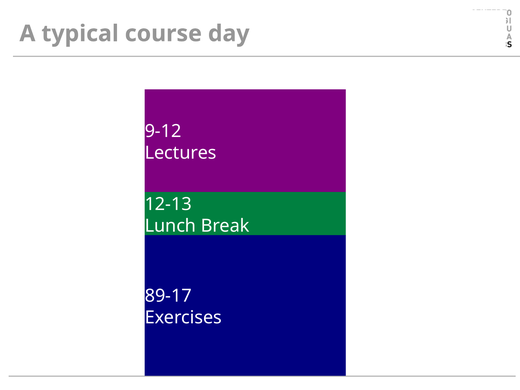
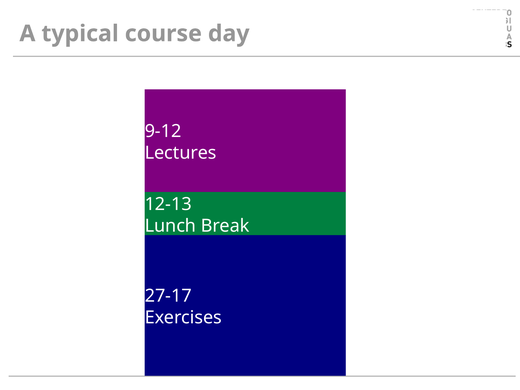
89-17: 89-17 -> 27-17
